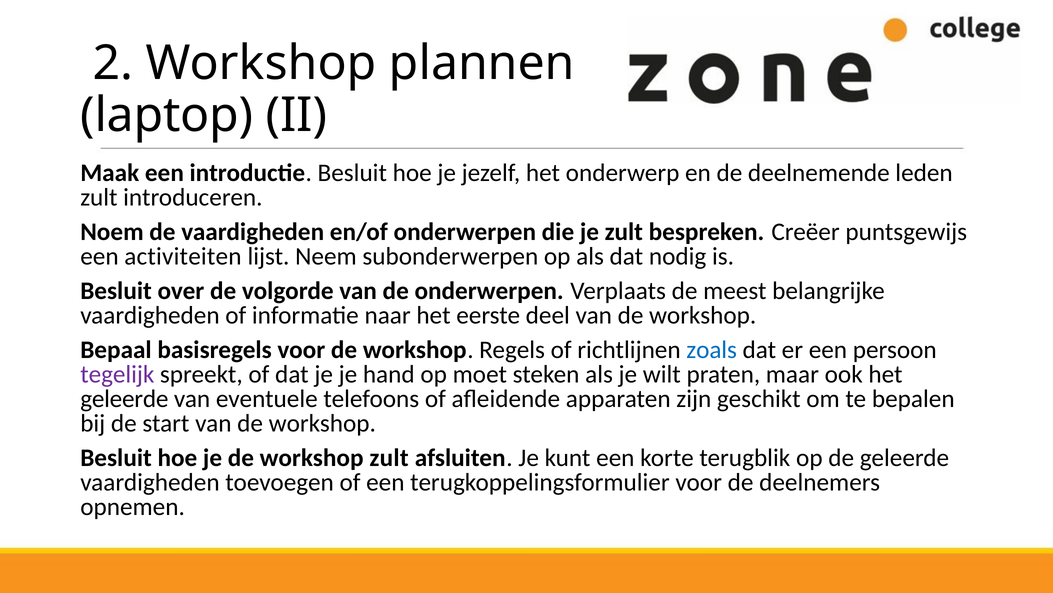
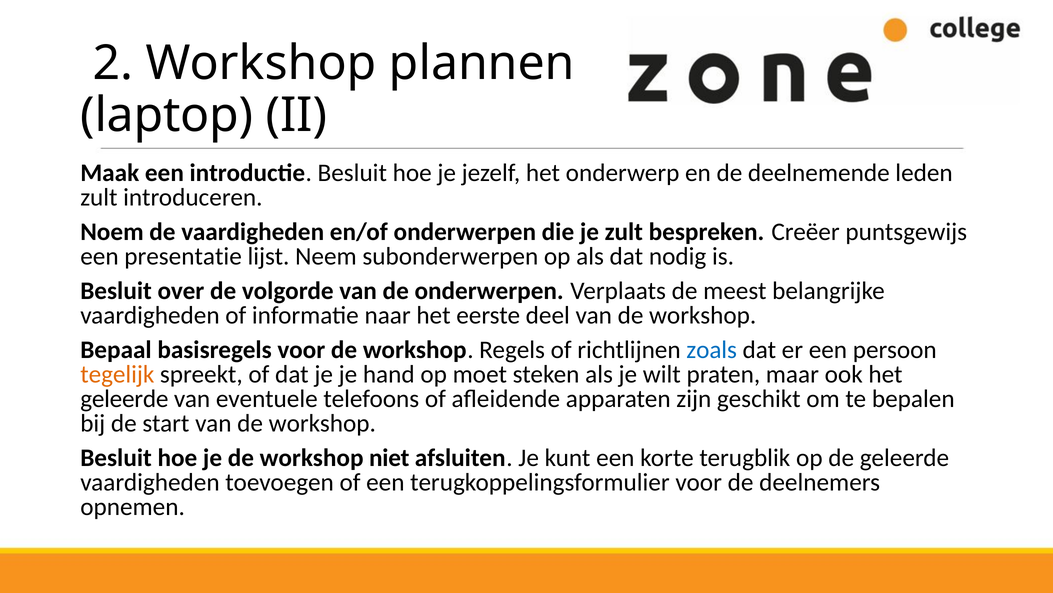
activiteiten: activiteiten -> presentatie
tegelijk colour: purple -> orange
workshop zult: zult -> niet
